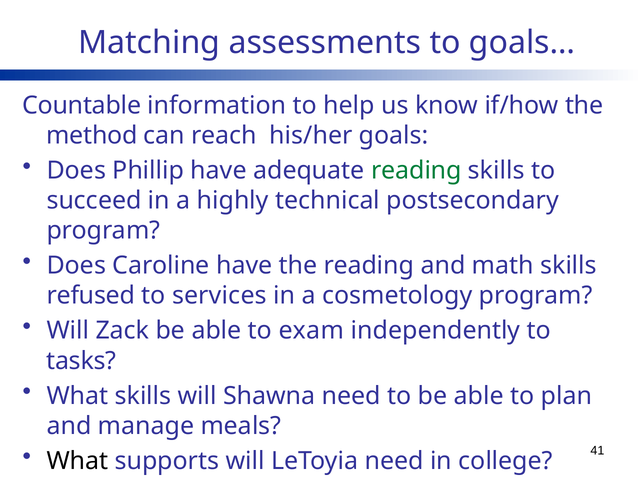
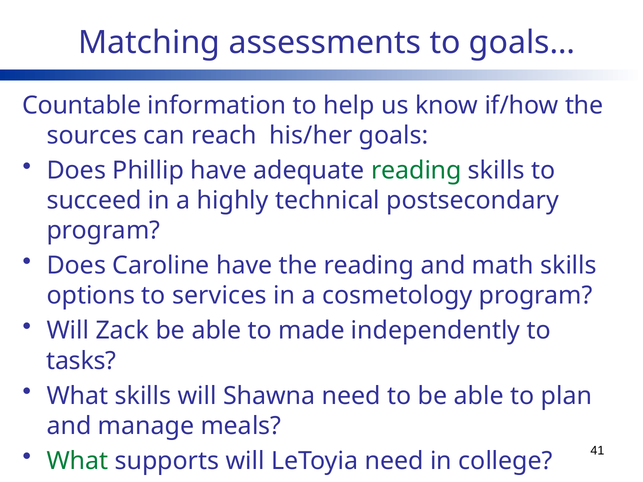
method: method -> sources
refused: refused -> options
exam: exam -> made
What at (77, 461) colour: black -> green
